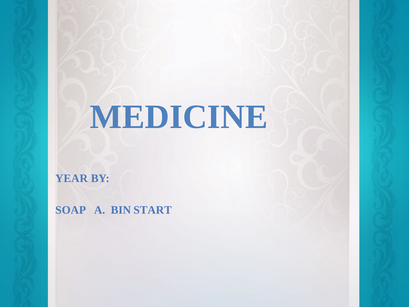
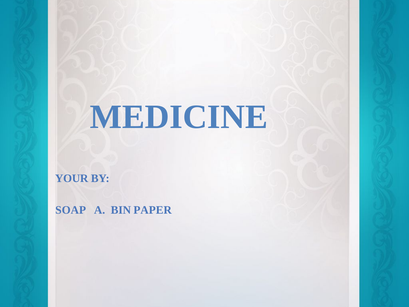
YEAR: YEAR -> YOUR
START: START -> PAPER
